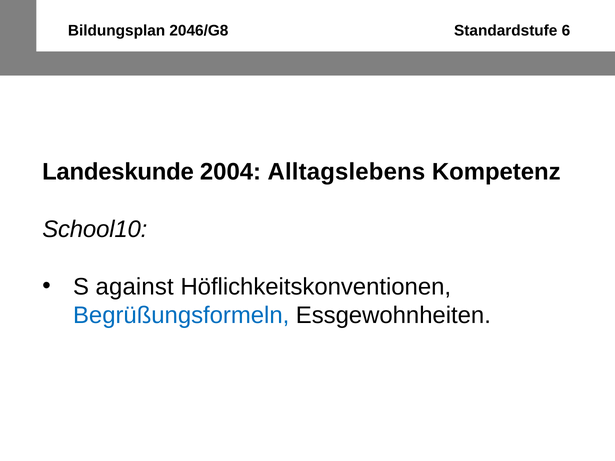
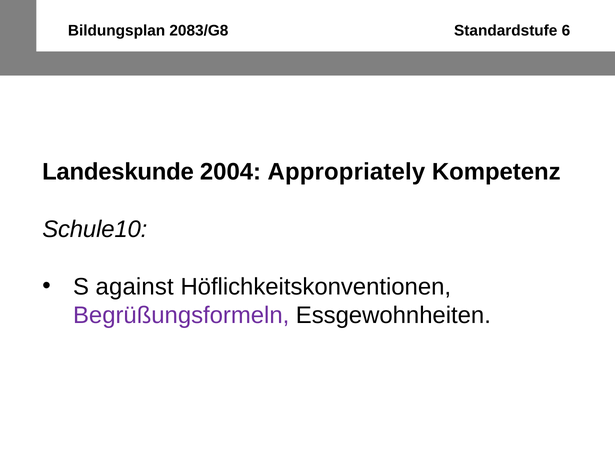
2046/G8: 2046/G8 -> 2083/G8
Alltagslebens: Alltagslebens -> Appropriately
School10: School10 -> Schule10
Begrüßungsformeln colour: blue -> purple
